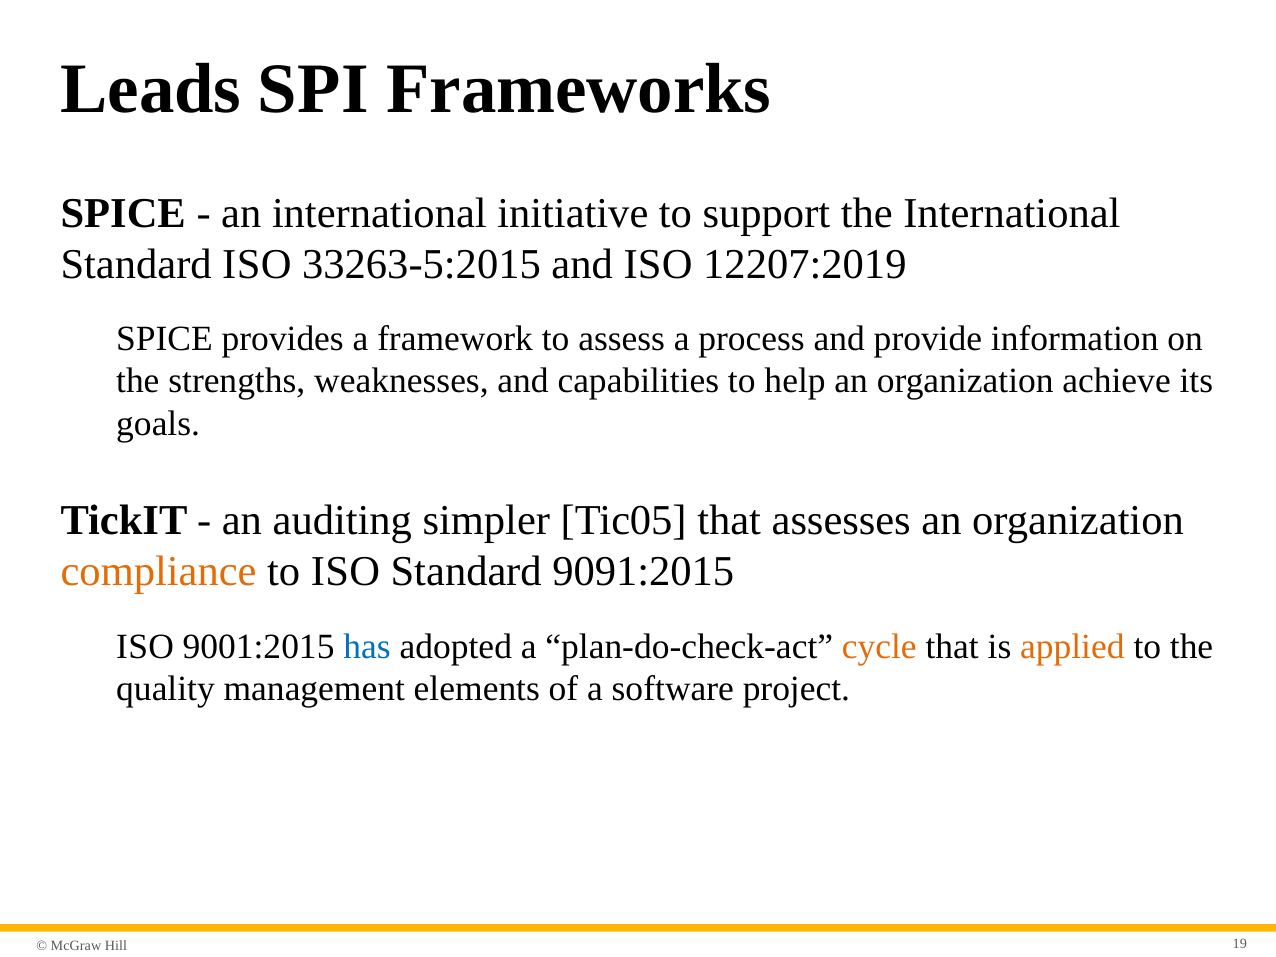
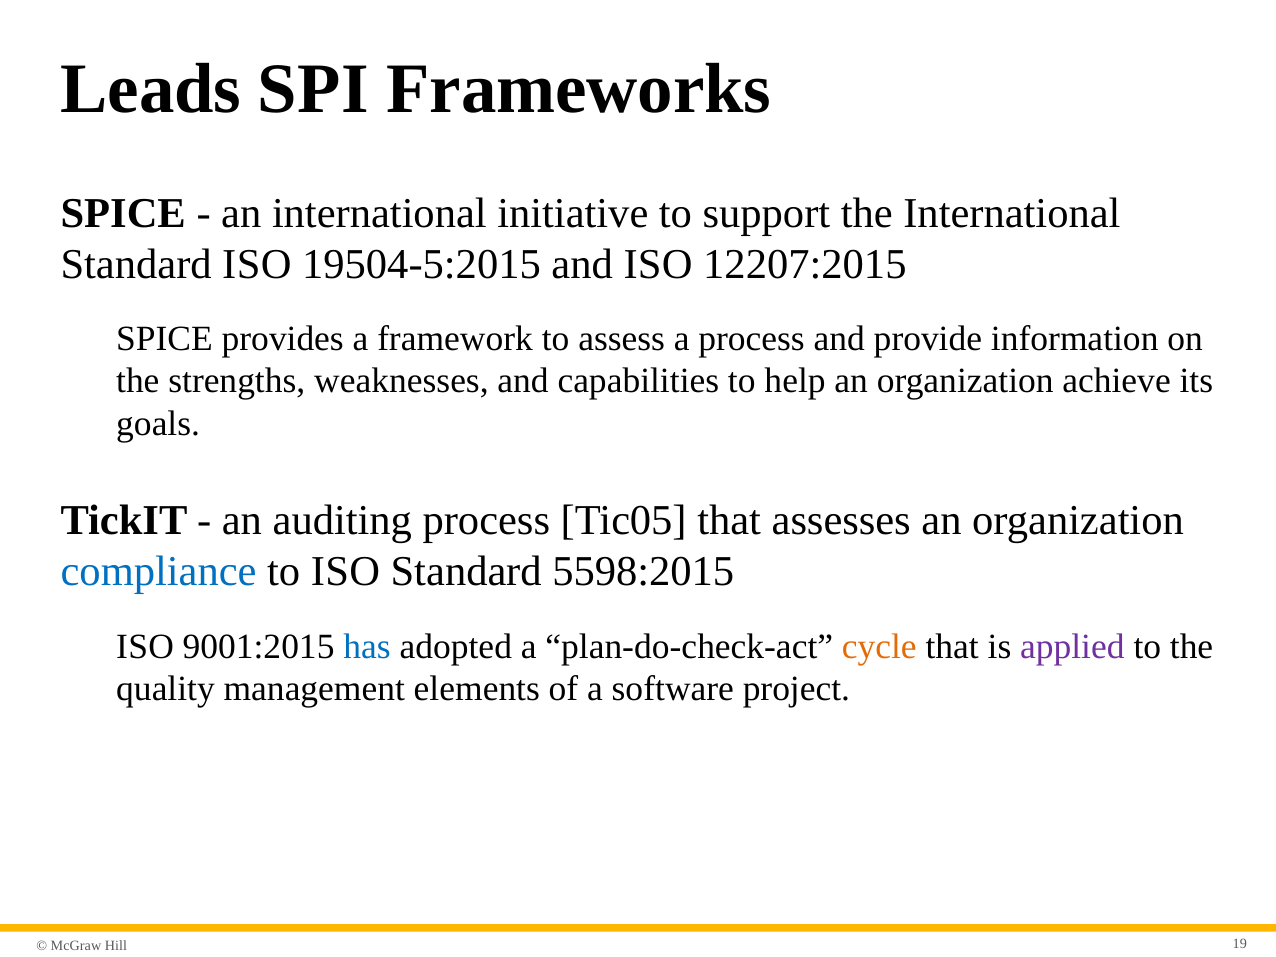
33263-5:2015: 33263-5:2015 -> 19504-5:2015
12207:2019: 12207:2019 -> 12207:2015
auditing simpler: simpler -> process
compliance colour: orange -> blue
9091:2015: 9091:2015 -> 5598:2015
applied colour: orange -> purple
